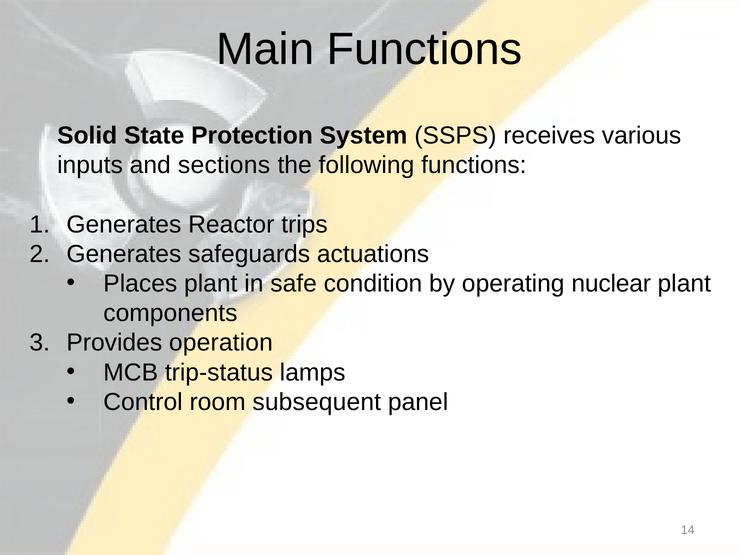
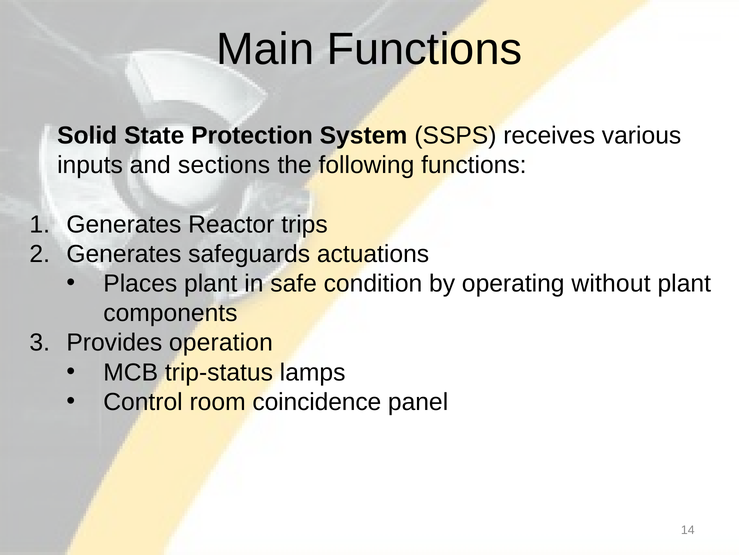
nuclear: nuclear -> without
subsequent: subsequent -> coincidence
